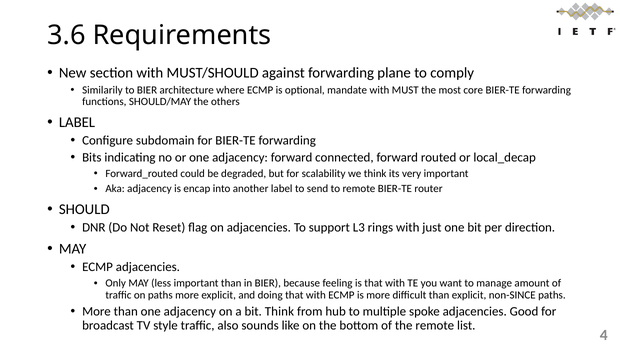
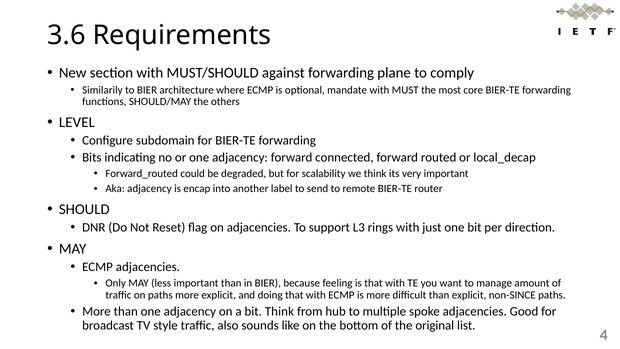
LABEL at (77, 122): LABEL -> LEVEL
the remote: remote -> original
